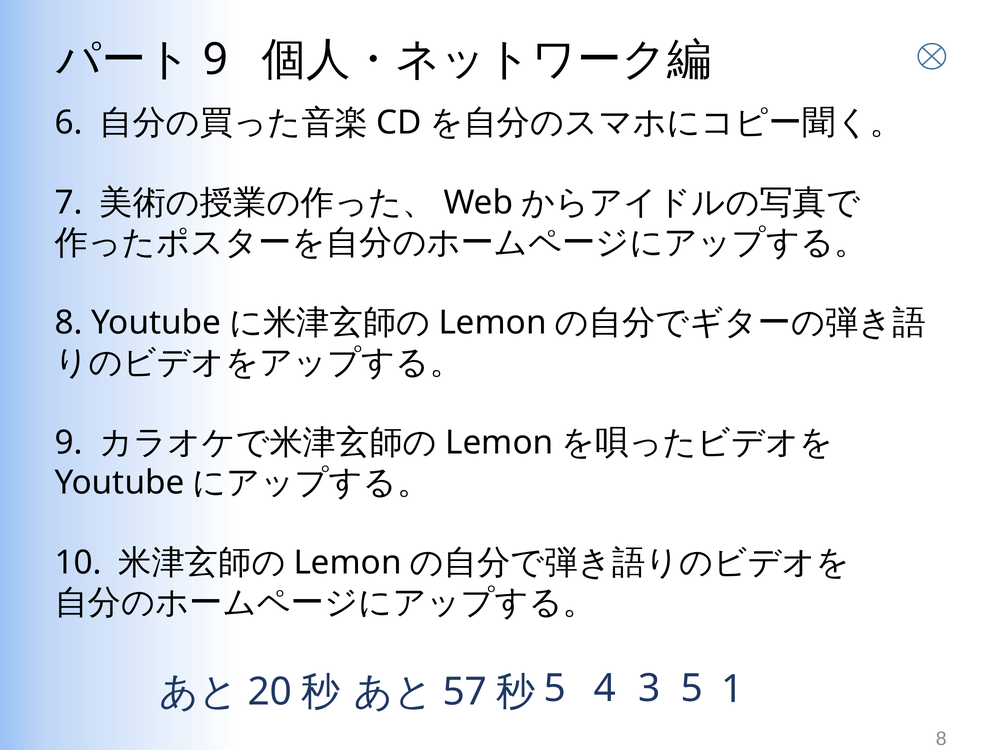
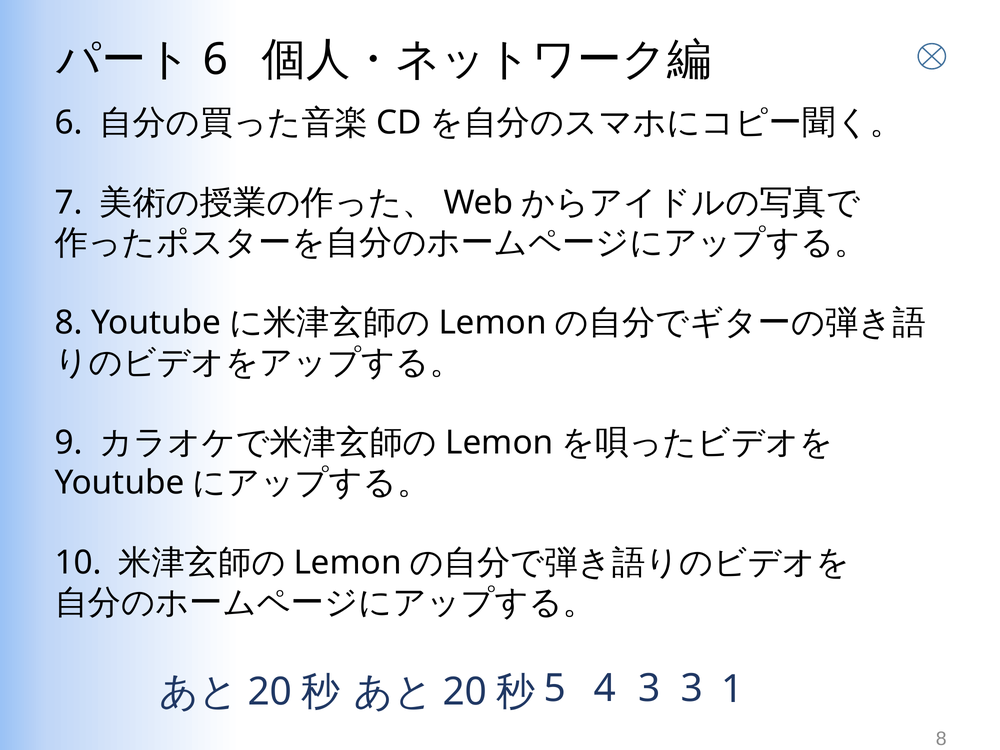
9 at (215, 60): 9 -> 6
57 at (465, 692): 57 -> 20
3 5: 5 -> 3
